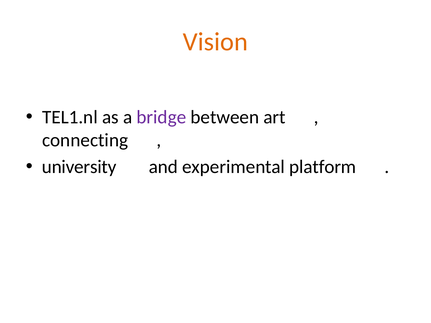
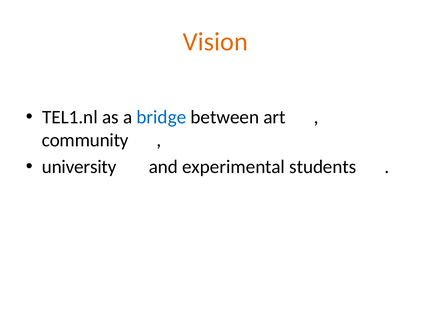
bridge colour: purple -> blue
connecting: connecting -> community
platform: platform -> students
